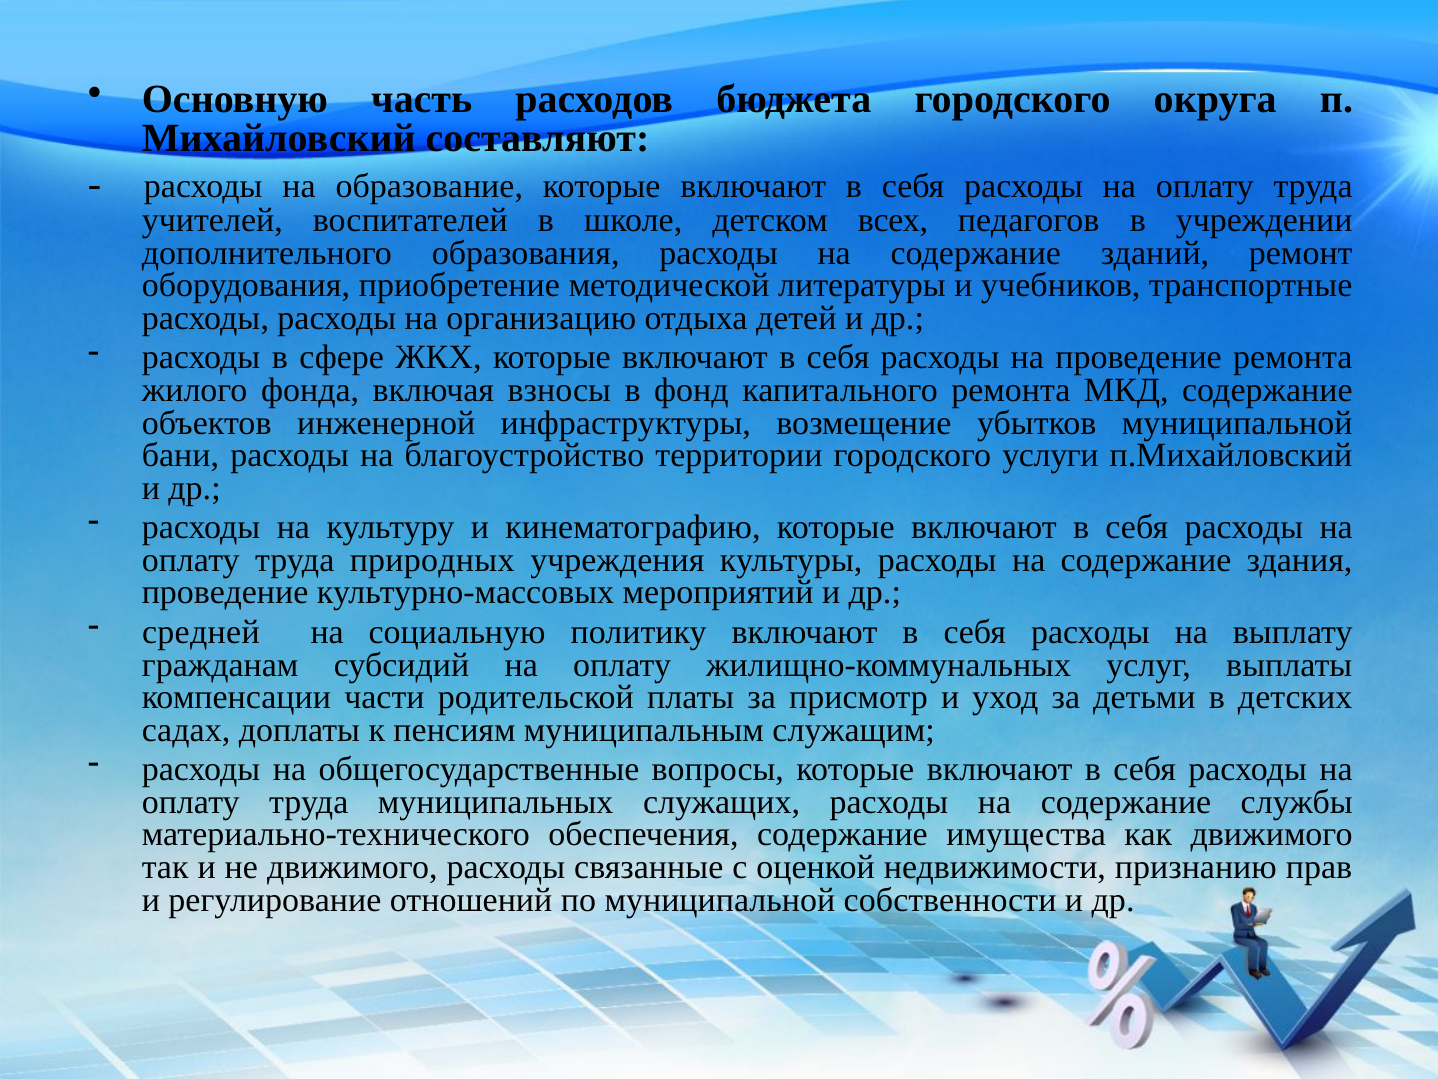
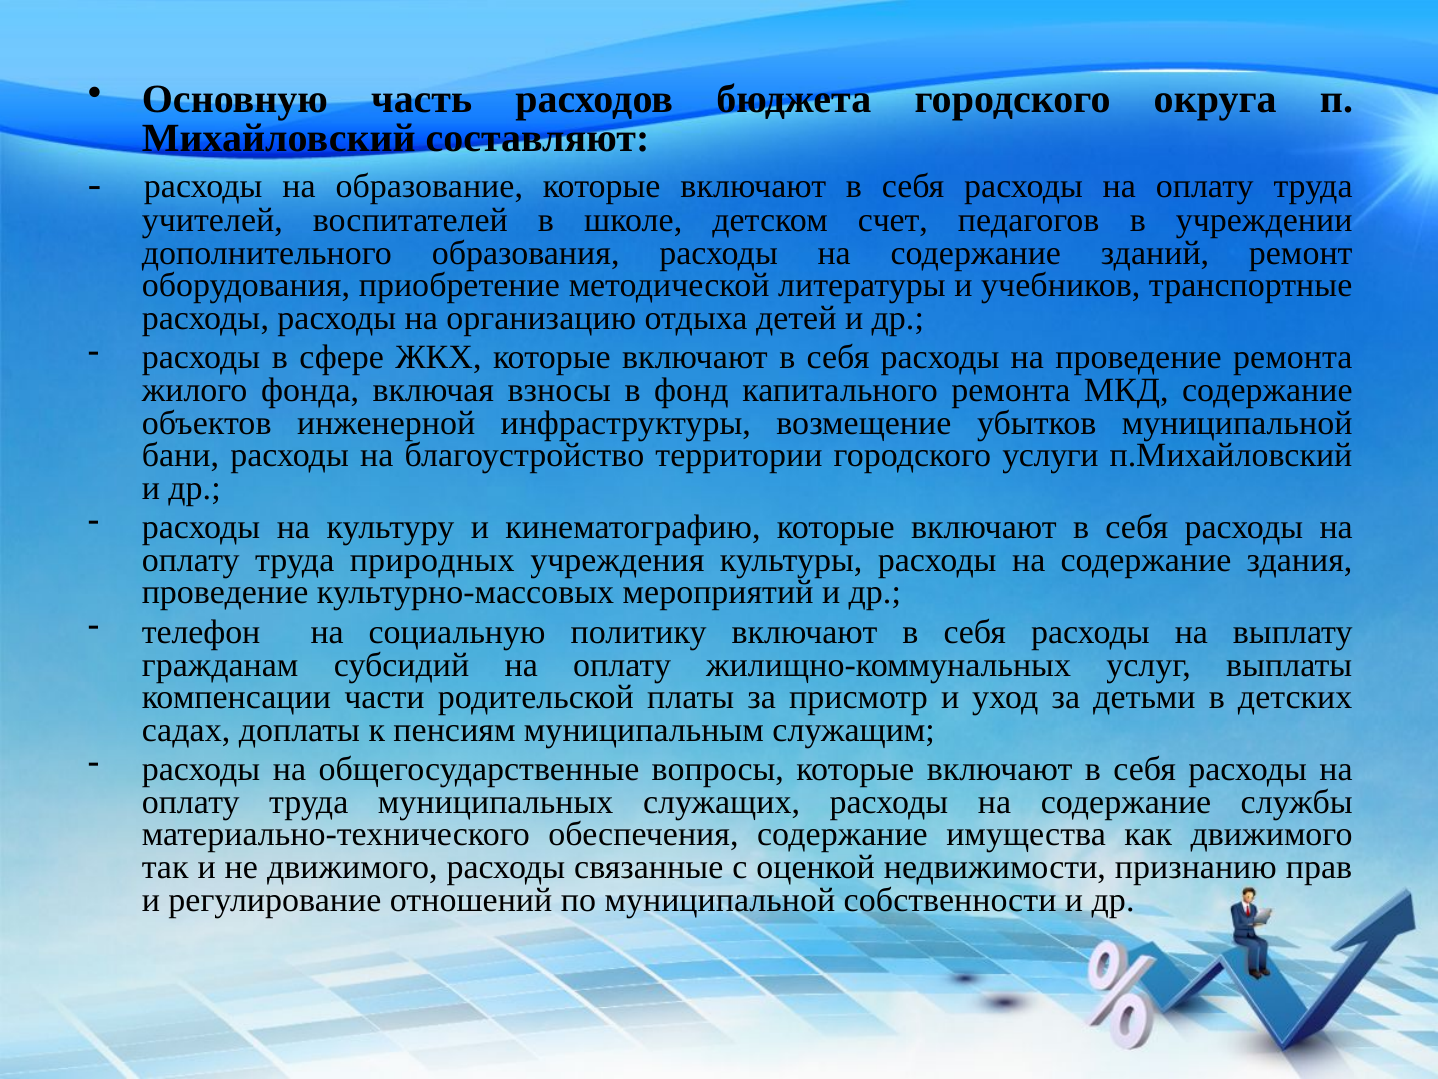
всех: всех -> счет
средней: средней -> телефон
